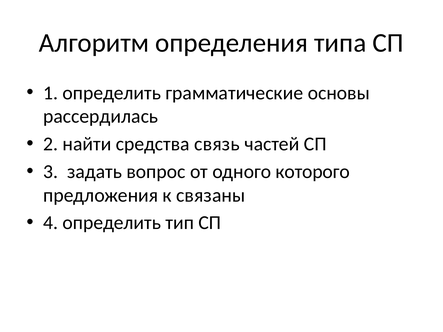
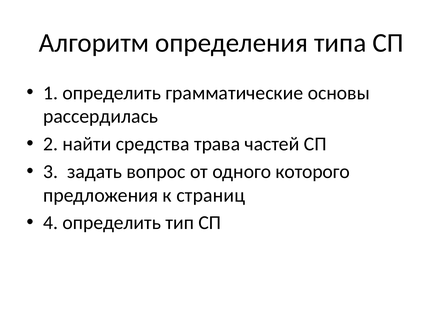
связь: связь -> трава
связаны: связаны -> страниц
